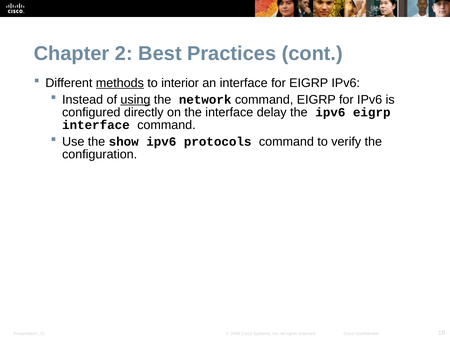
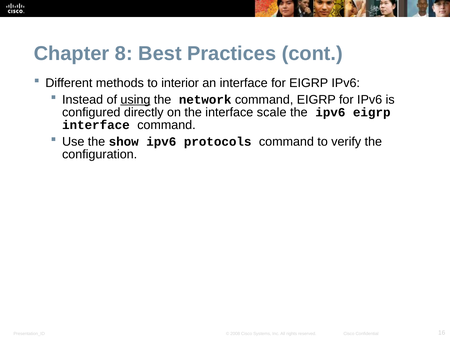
2: 2 -> 8
methods underline: present -> none
delay: delay -> scale
